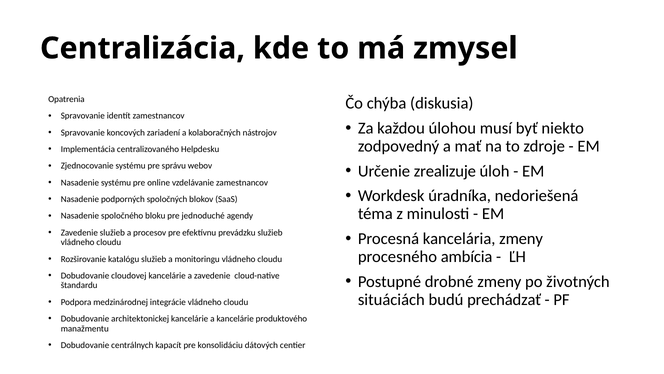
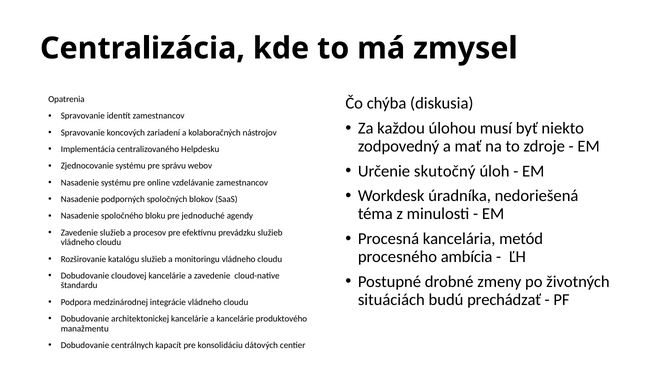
zrealizuje: zrealizuje -> skutočný
kancelária zmeny: zmeny -> metód
